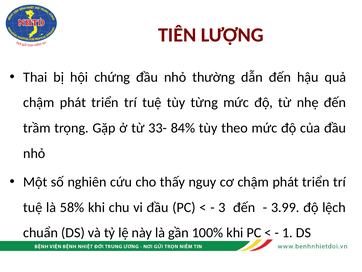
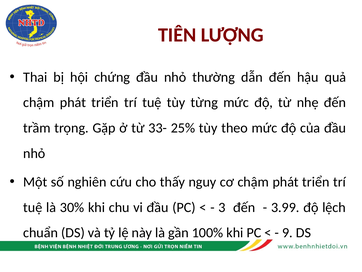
84%: 84% -> 25%
58%: 58% -> 30%
1: 1 -> 9
